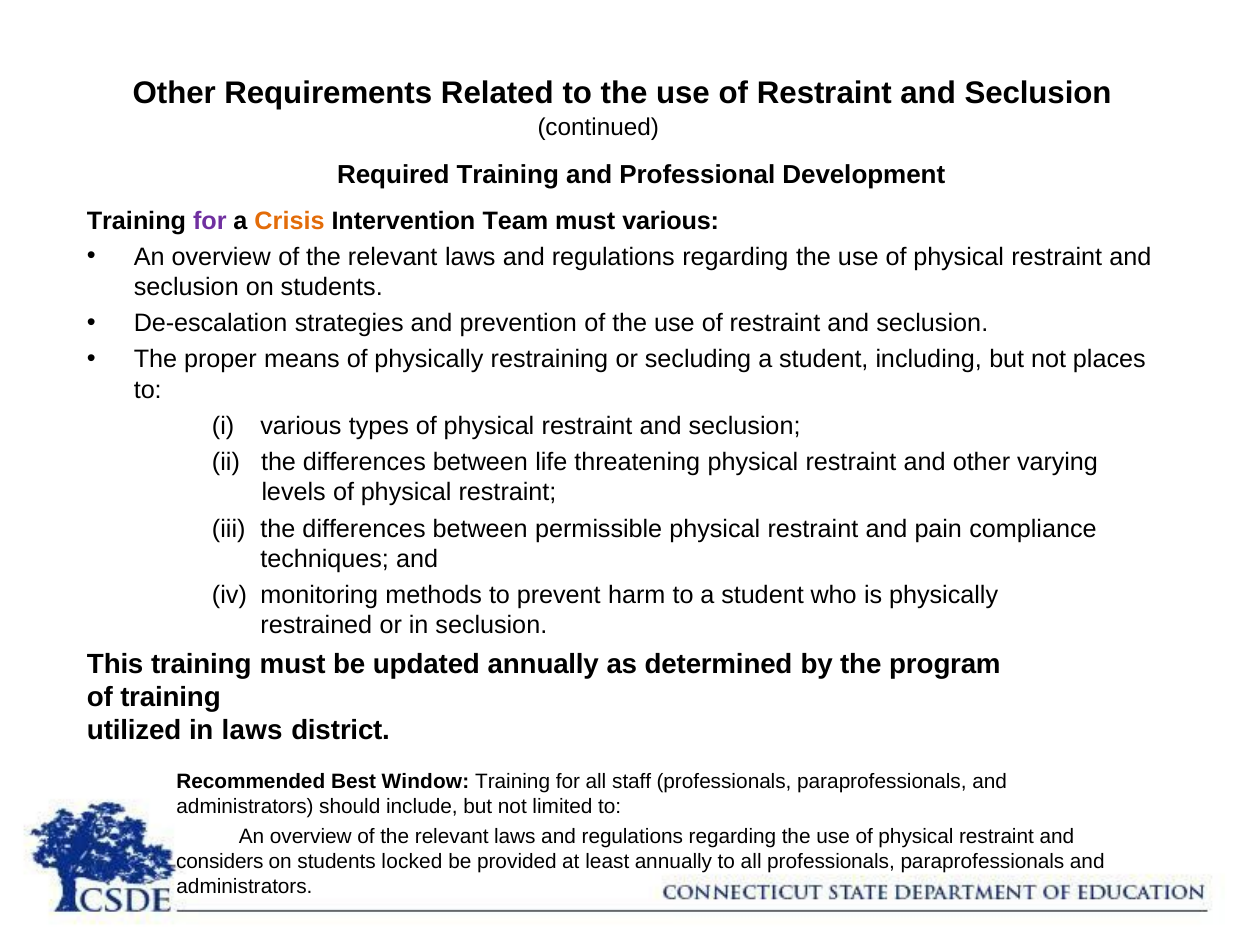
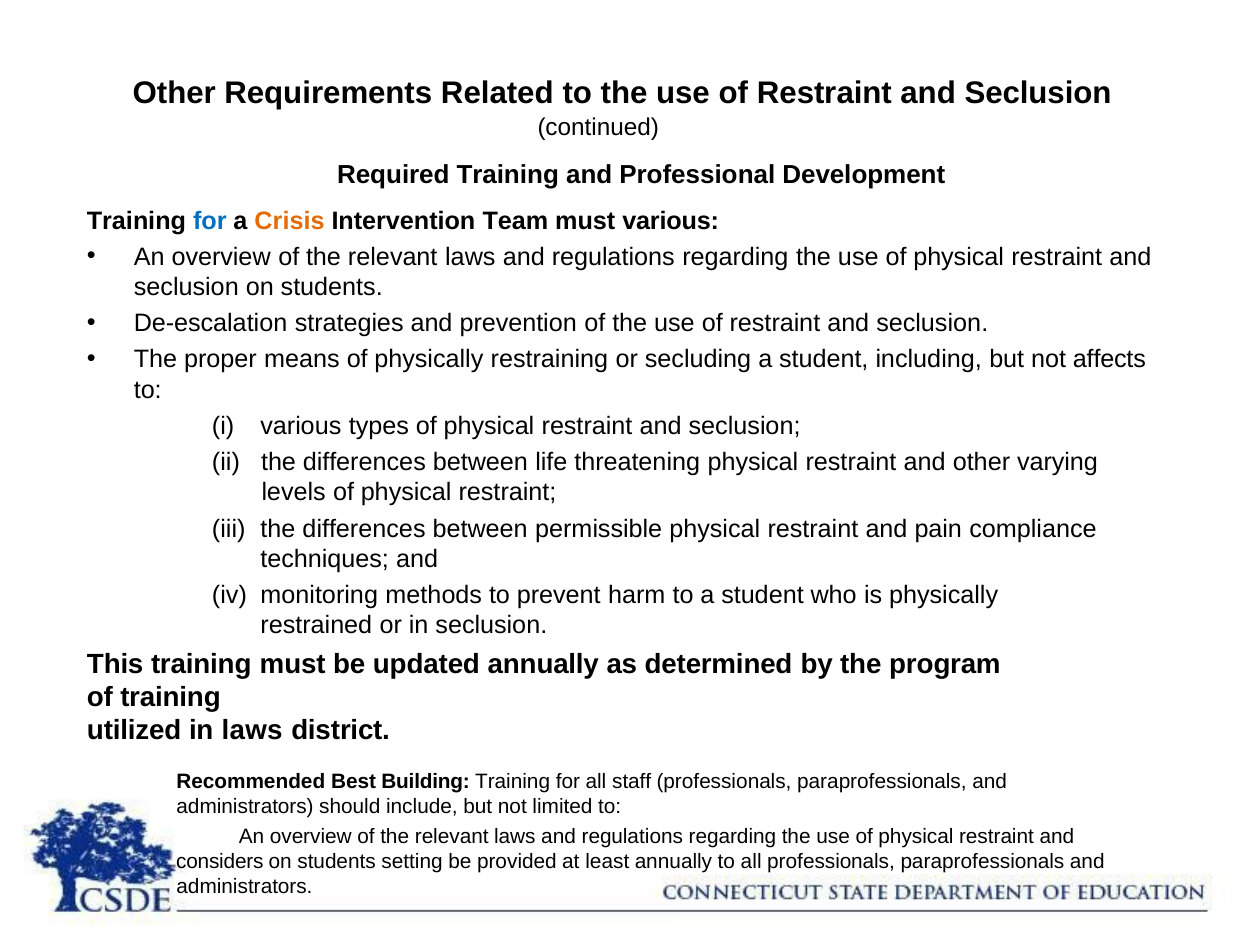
for at (210, 221) colour: purple -> blue
places: places -> affects
Window: Window -> Building
locked: locked -> setting
